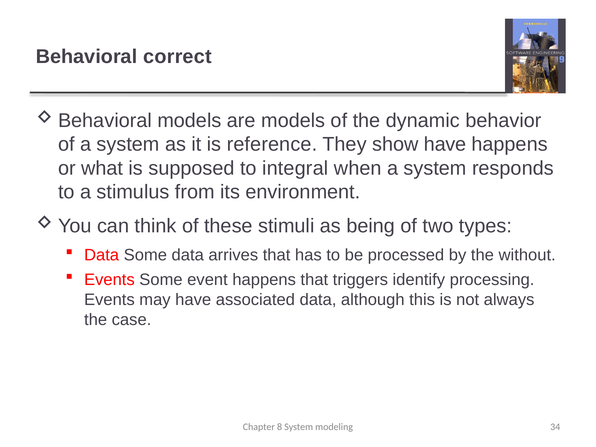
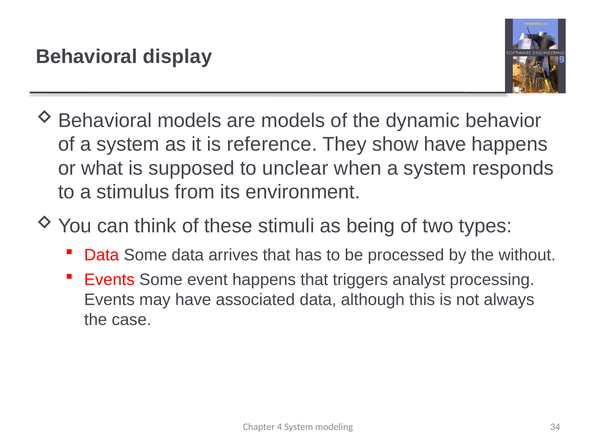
correct: correct -> display
integral: integral -> unclear
identify: identify -> analyst
8: 8 -> 4
